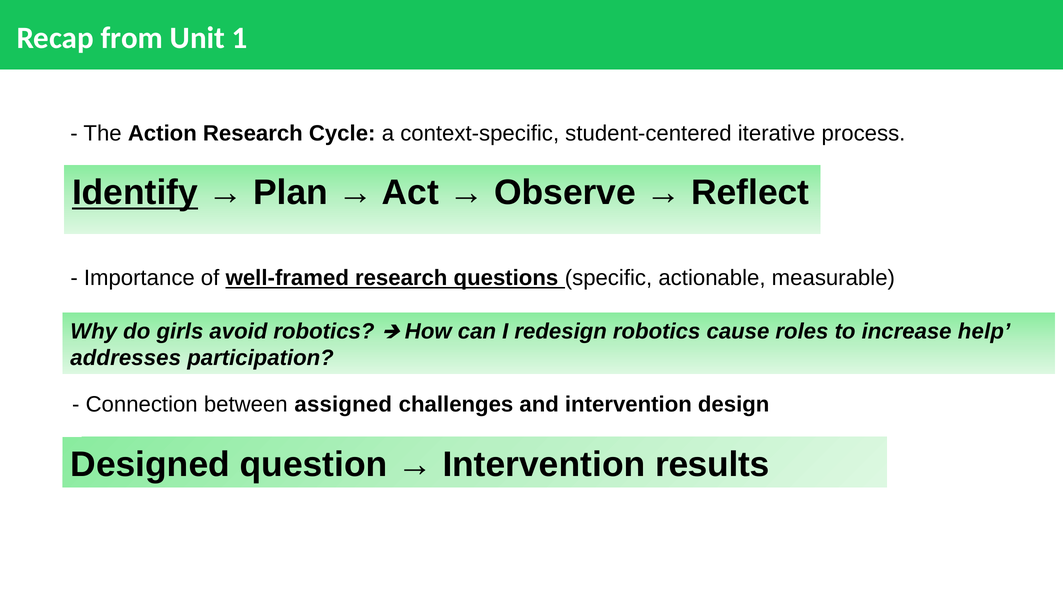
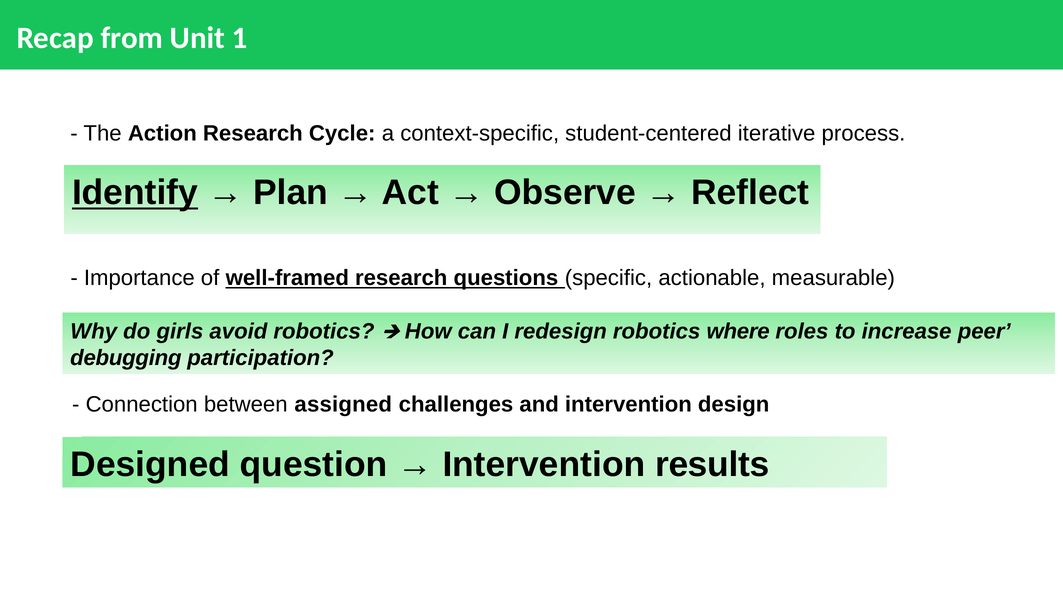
cause: cause -> where
help: help -> peer
addresses: addresses -> debugging
